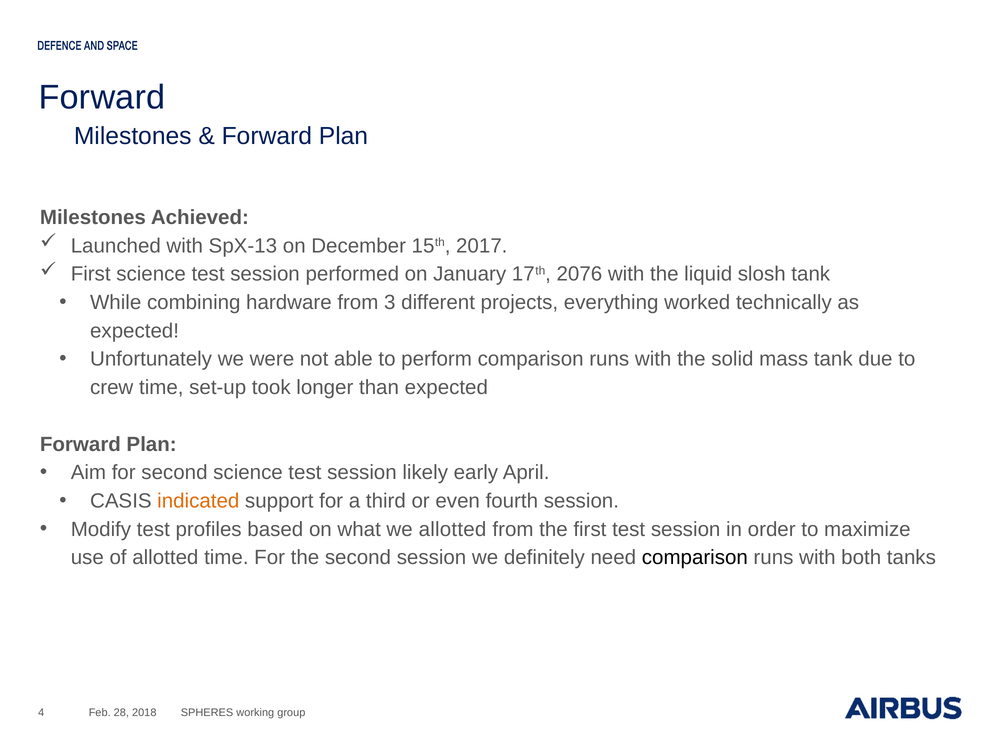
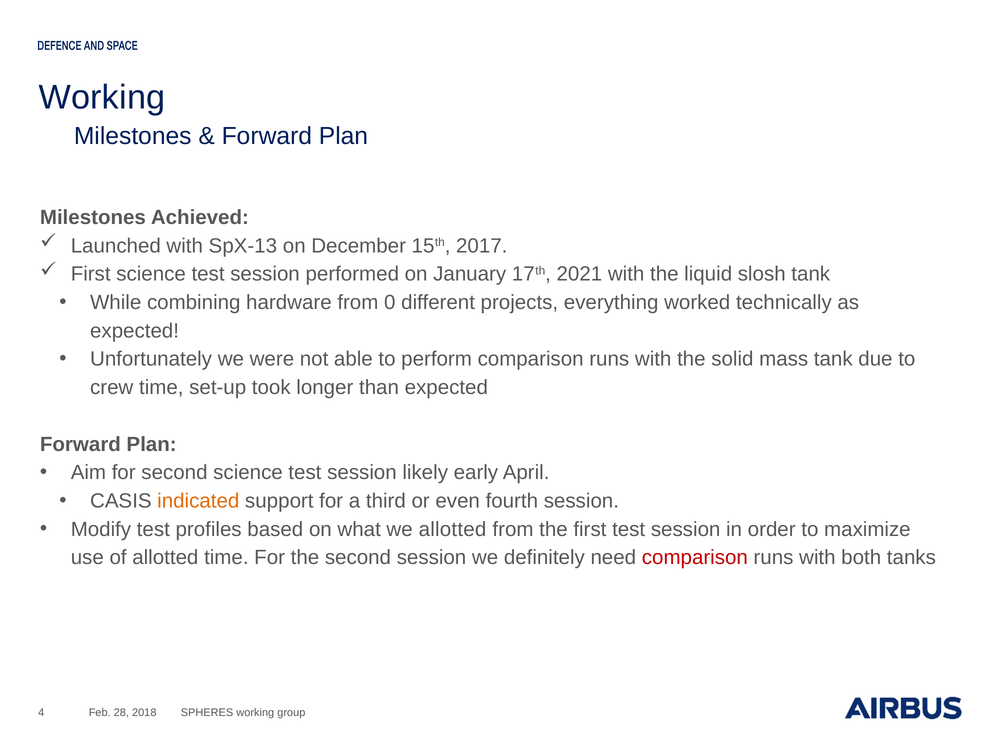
Forward at (102, 98): Forward -> Working
2076: 2076 -> 2021
3: 3 -> 0
comparison at (695, 557) colour: black -> red
